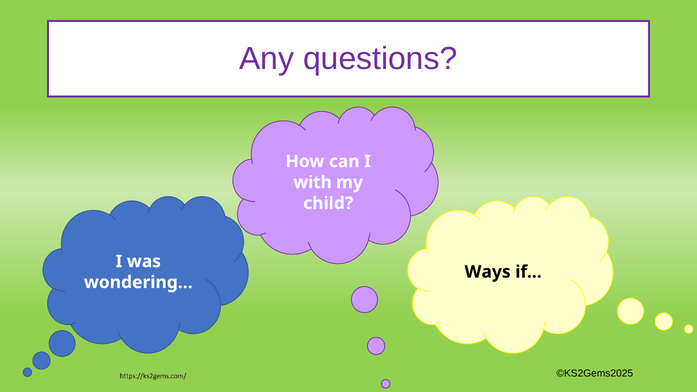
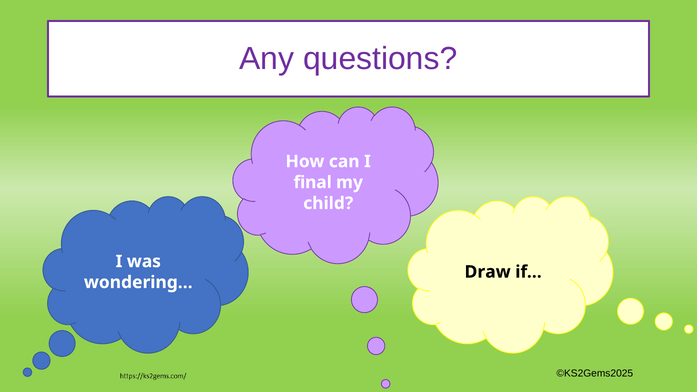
with: with -> final
Ways: Ways -> Draw
